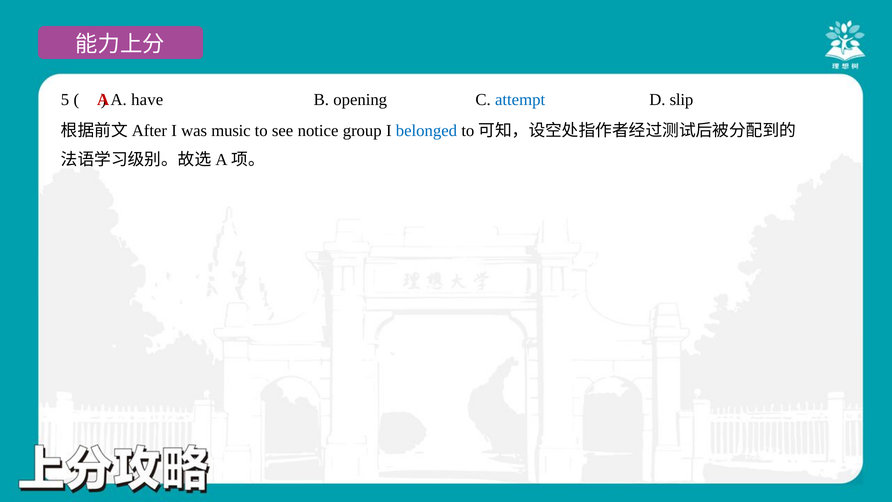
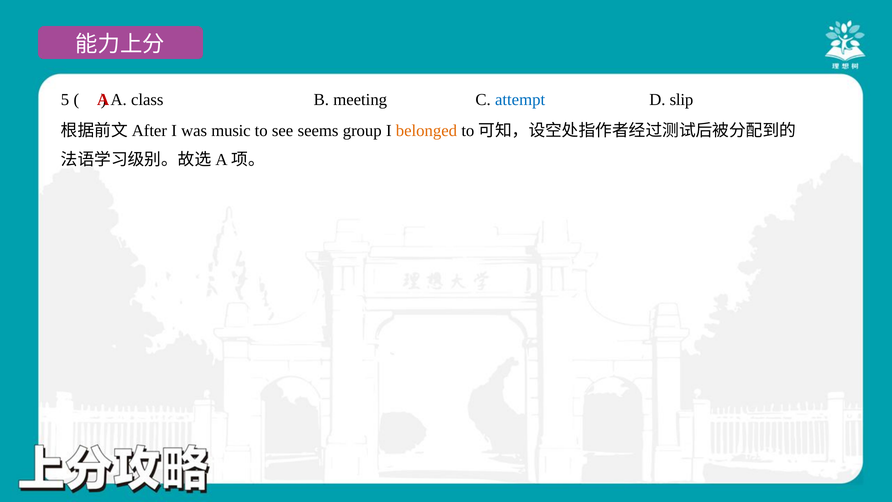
have: have -> class
opening: opening -> meeting
notice: notice -> seems
belonged colour: blue -> orange
